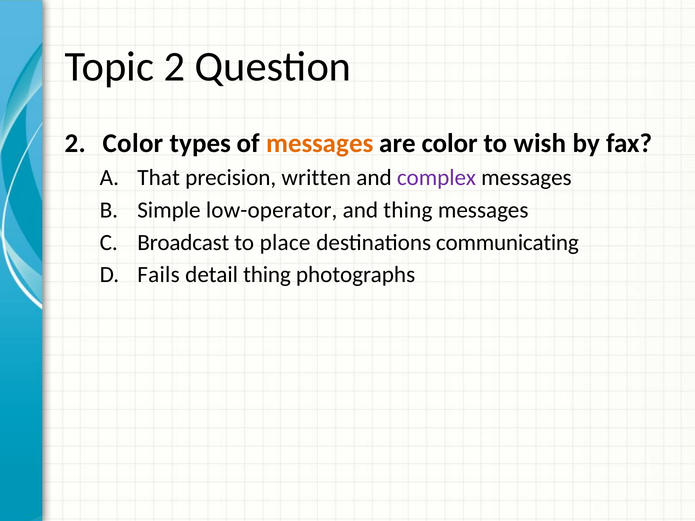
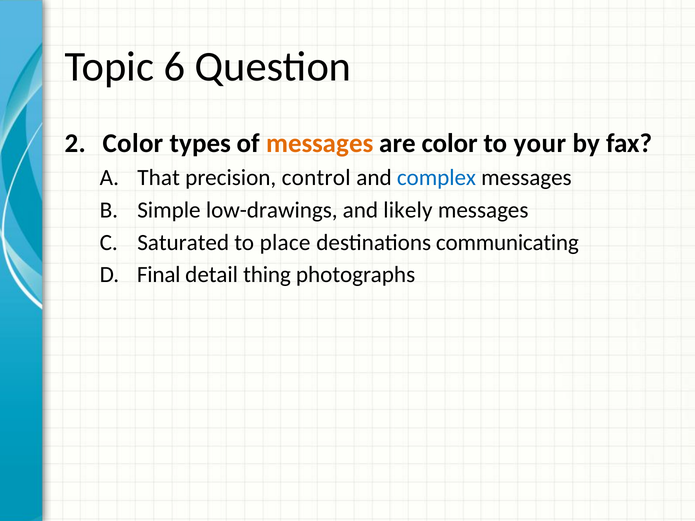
Topic 2: 2 -> 6
wish: wish -> your
written: written -> control
complex colour: purple -> blue
low-operator: low-operator -> low-drawings
and thing: thing -> likely
Broadcast: Broadcast -> Saturated
Fails: Fails -> Final
